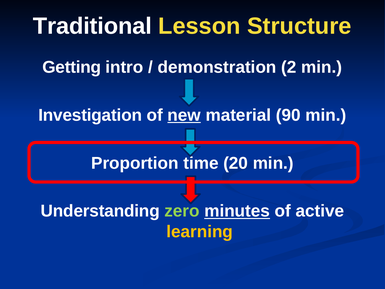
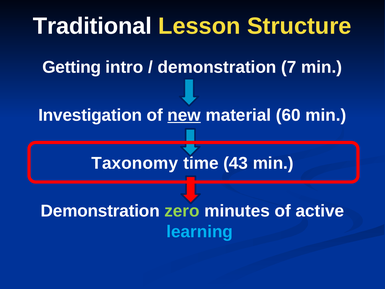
2: 2 -> 7
90: 90 -> 60
Proportion: Proportion -> Taxonomy
20: 20 -> 43
Understanding at (100, 211): Understanding -> Demonstration
minutes underline: present -> none
learning colour: yellow -> light blue
